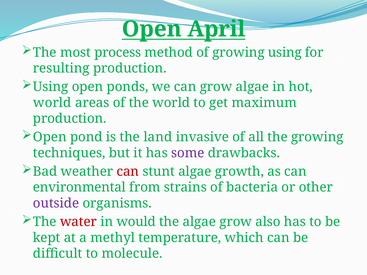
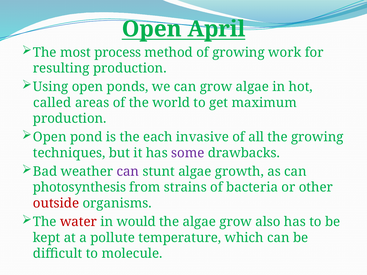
growing using: using -> work
world at (52, 103): world -> called
land: land -> each
can at (128, 172) colour: red -> purple
environmental: environmental -> photosynthesis
outside colour: purple -> red
methyl: methyl -> pollute
